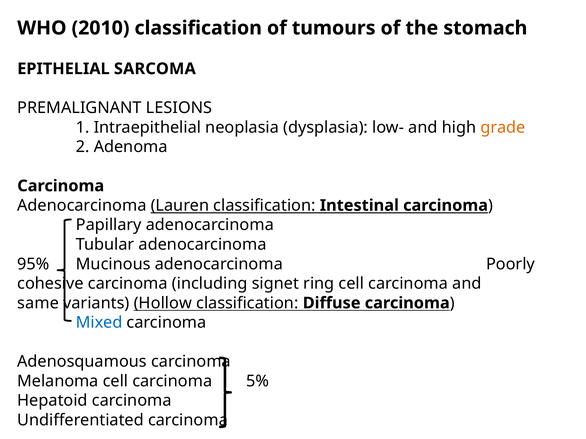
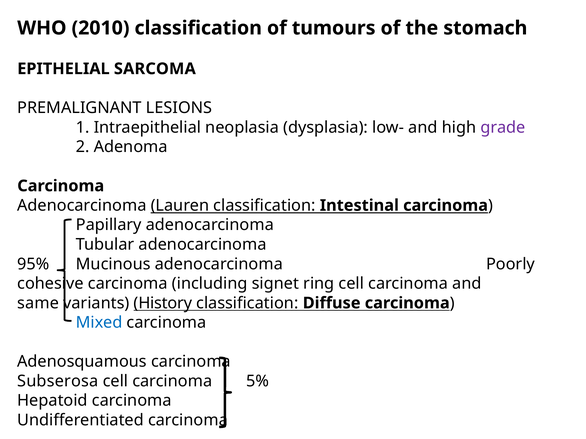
grade colour: orange -> purple
Hollow: Hollow -> History
Melanoma: Melanoma -> Subserosa
